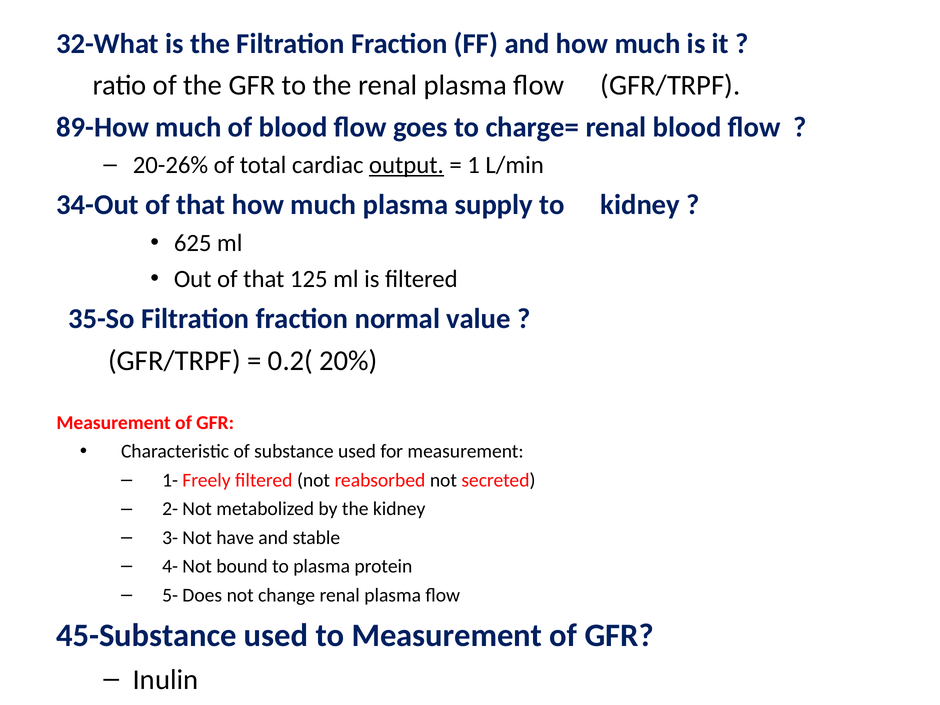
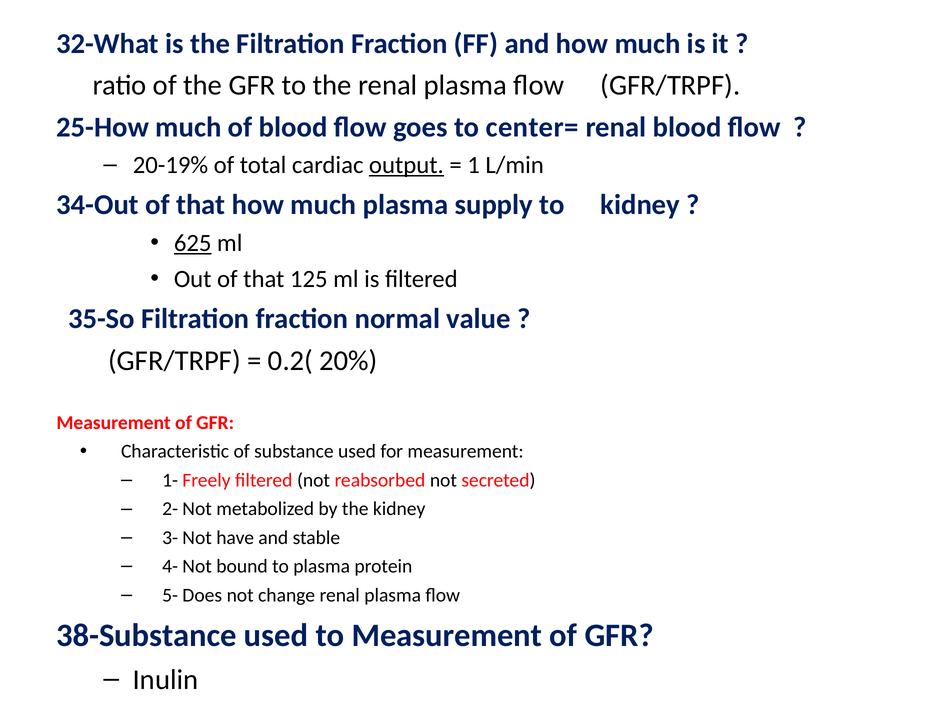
89-How: 89-How -> 25-How
charge=: charge= -> center=
20-26%: 20-26% -> 20-19%
625 underline: none -> present
45-Substance: 45-Substance -> 38-Substance
